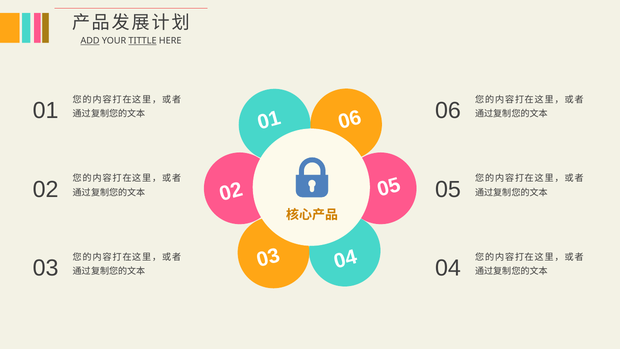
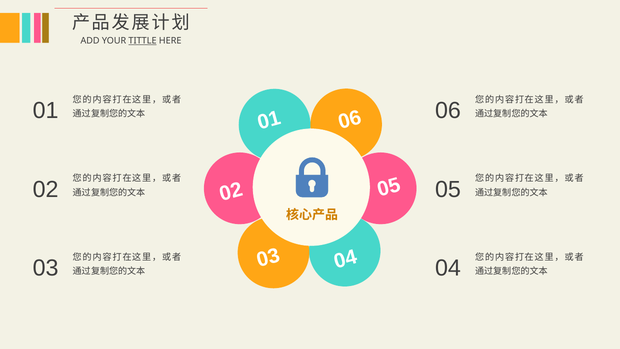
ADD underline: present -> none
